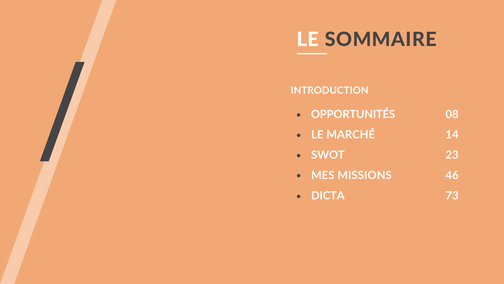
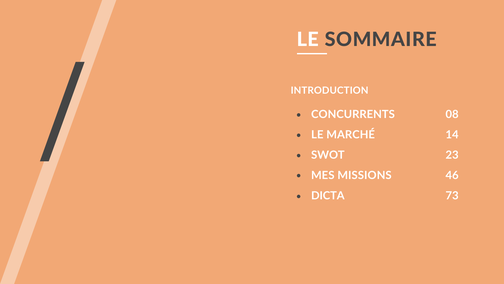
OPPORTUNITÉS: OPPORTUNITÉS -> CONCURRENTS
